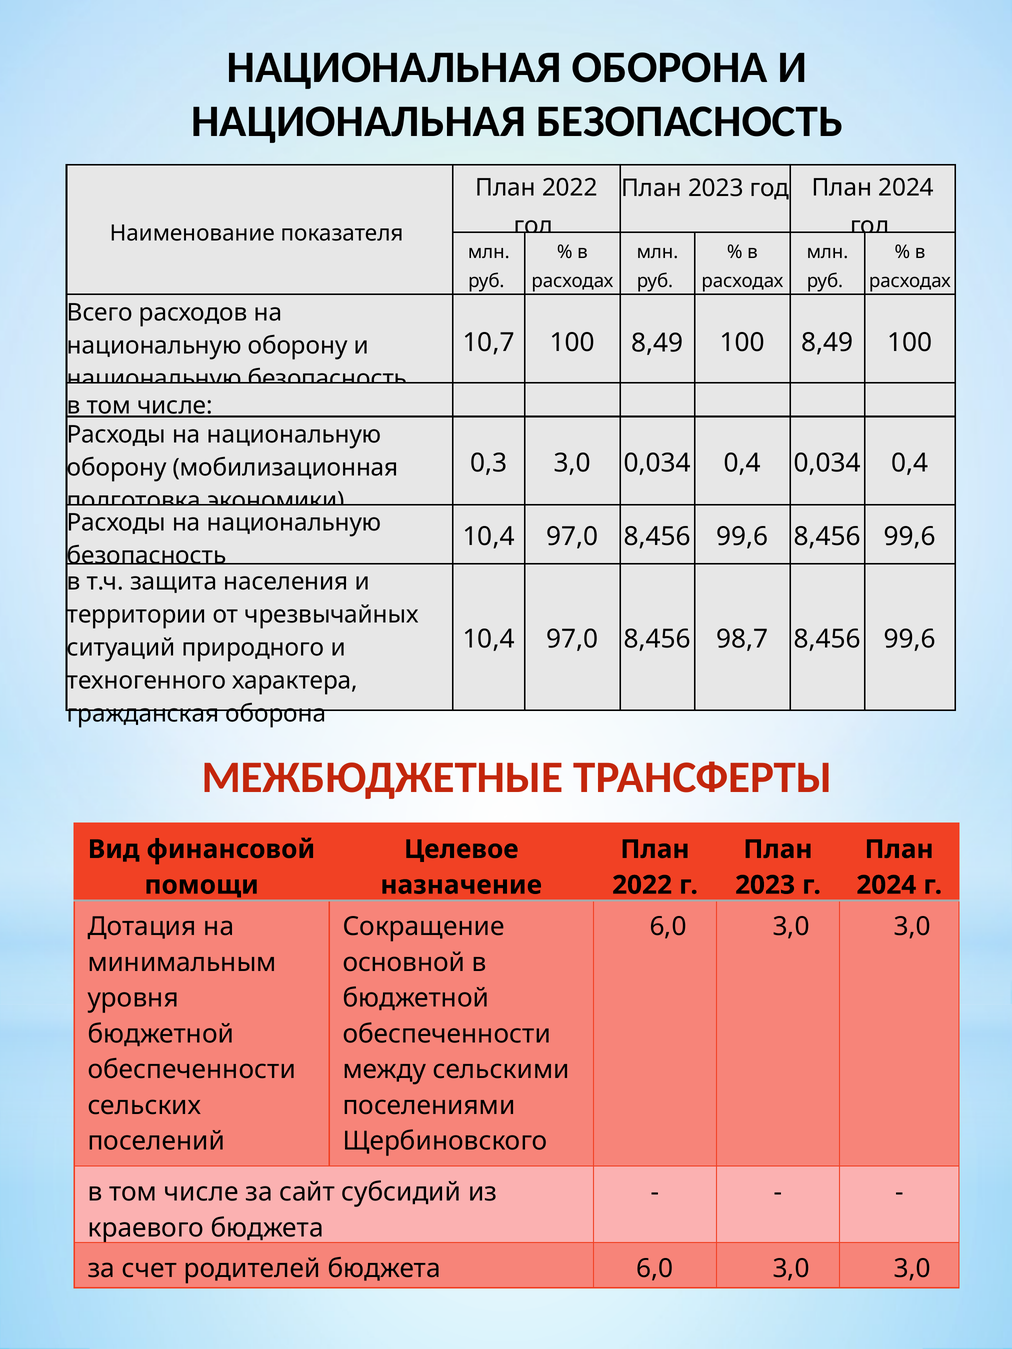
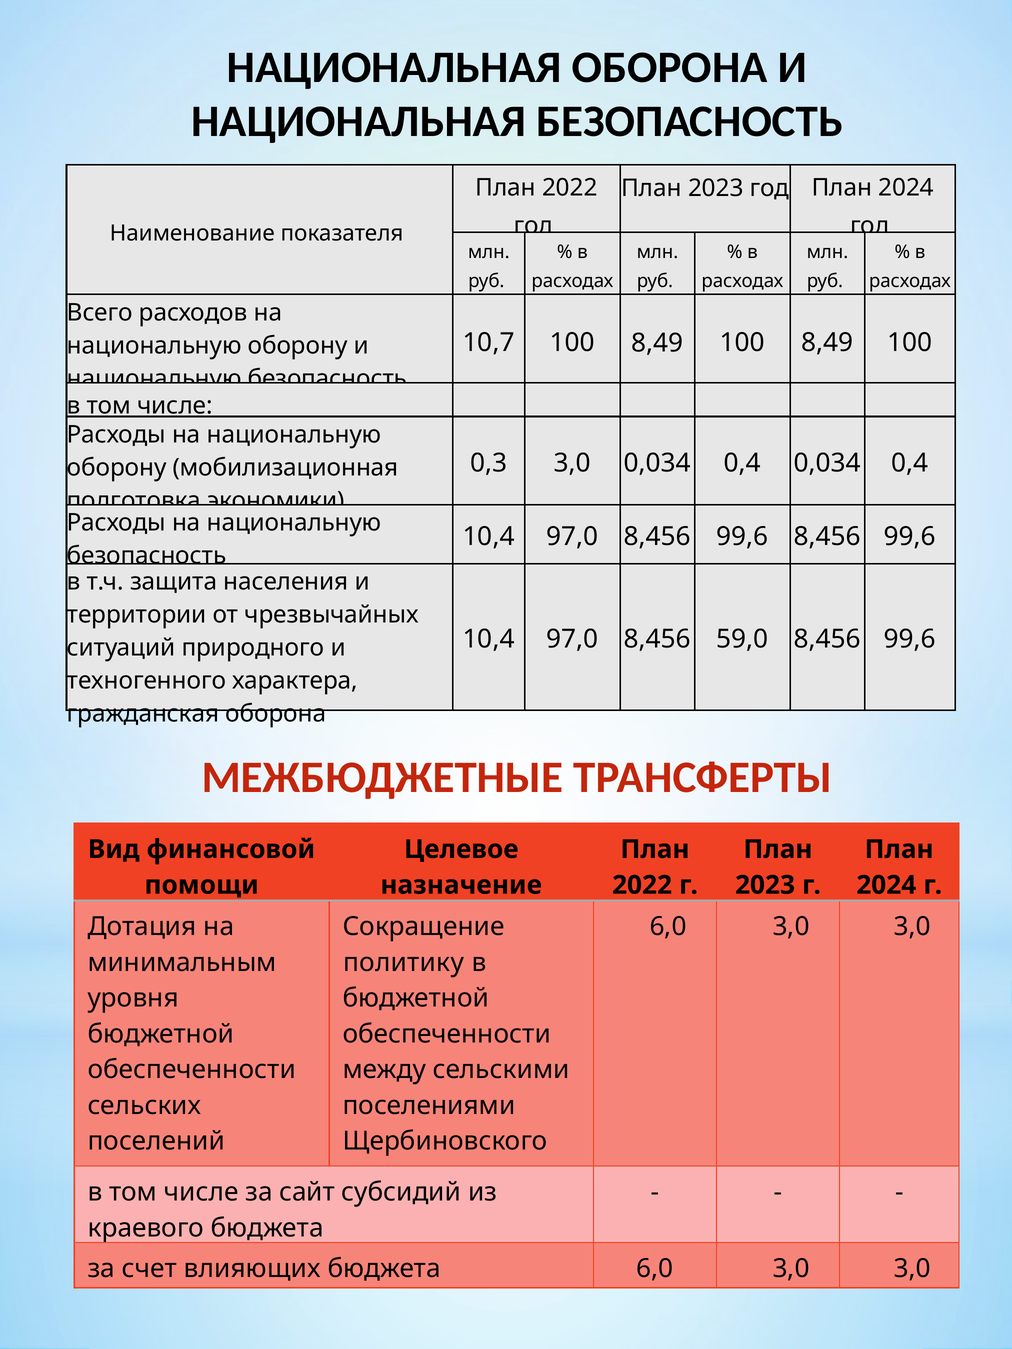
98,7: 98,7 -> 59,0
основной: основной -> политику
родителей: родителей -> влияющих
